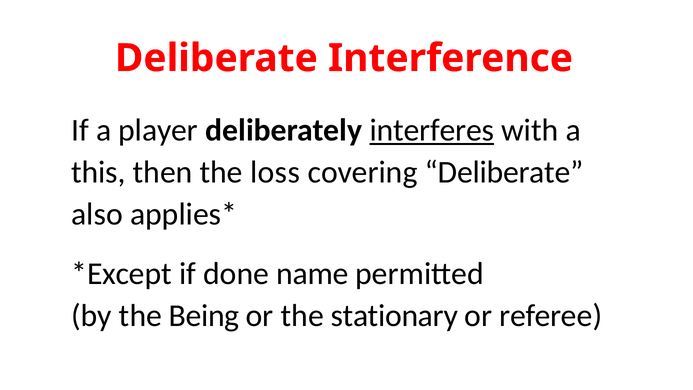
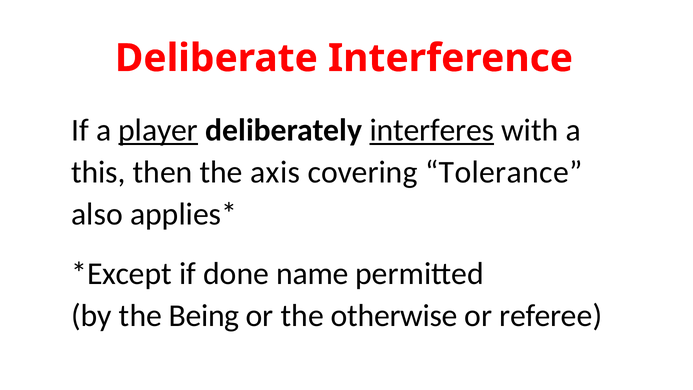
player underline: none -> present
loss: loss -> axis
covering Deliberate: Deliberate -> Tolerance
stationary: stationary -> otherwise
